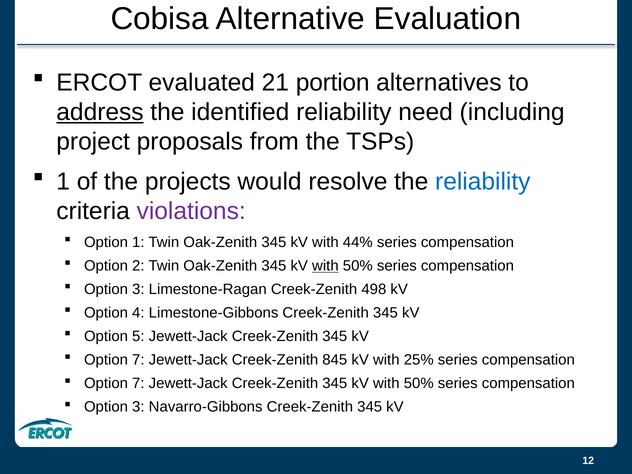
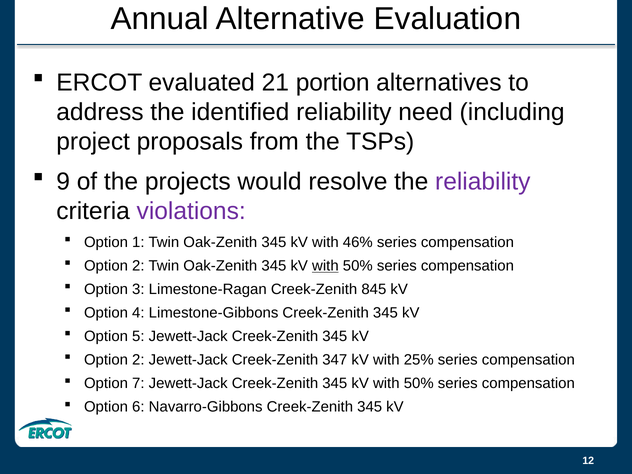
Cobisa: Cobisa -> Annual
address underline: present -> none
1 at (63, 181): 1 -> 9
reliability at (483, 181) colour: blue -> purple
44%: 44% -> 46%
498: 498 -> 845
7 at (138, 360): 7 -> 2
845: 845 -> 347
3 at (138, 407): 3 -> 6
